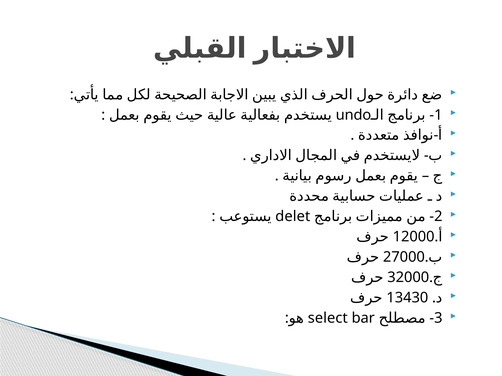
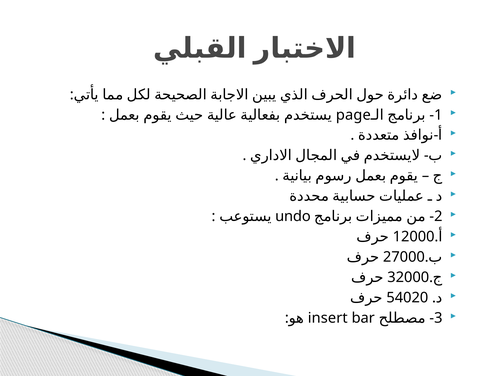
undo: undo -> page
delet: delet -> undo
13430: 13430 -> 54020
select: select -> insert
